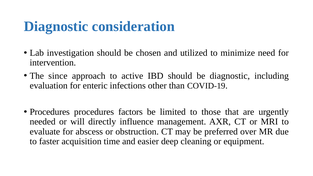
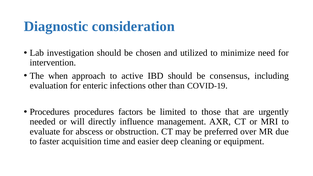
since: since -> when
be diagnostic: diagnostic -> consensus
